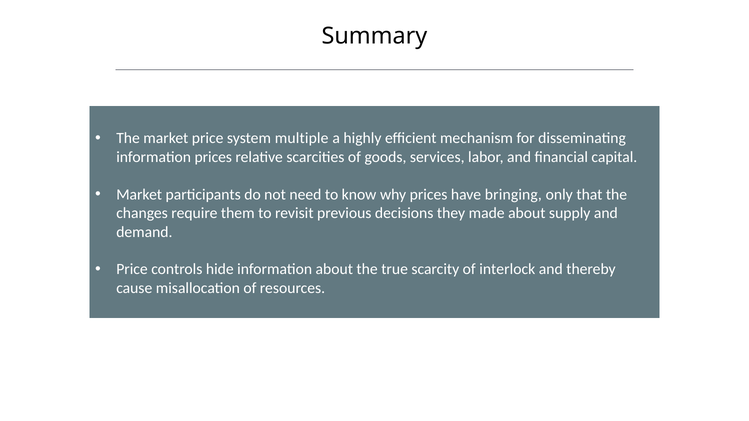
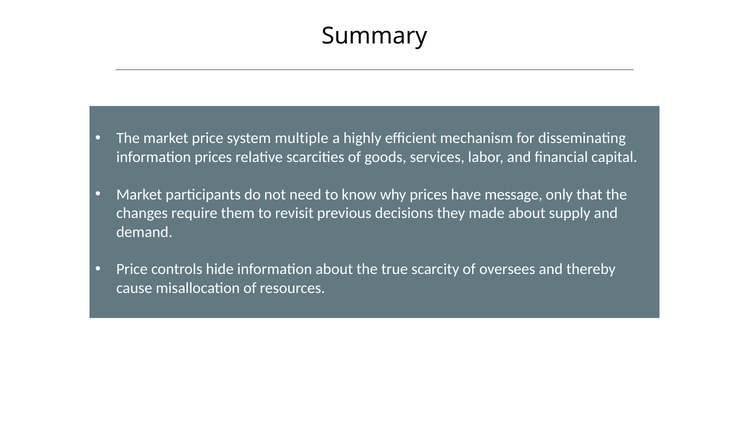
bringing: bringing -> message
interlock: interlock -> oversees
